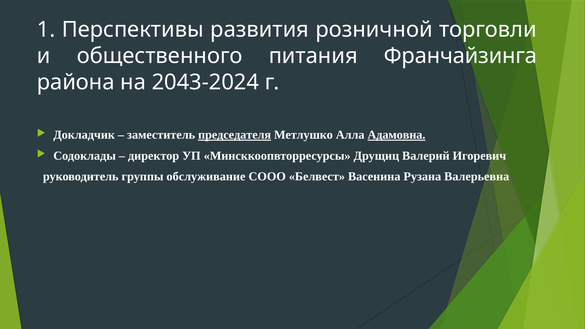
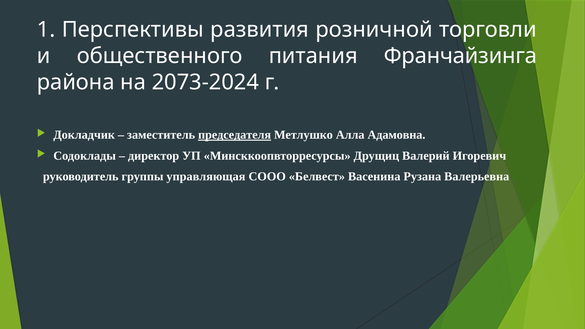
2043-2024: 2043-2024 -> 2073-2024
Адамовна underline: present -> none
обслуживание: обслуживание -> управляющая
